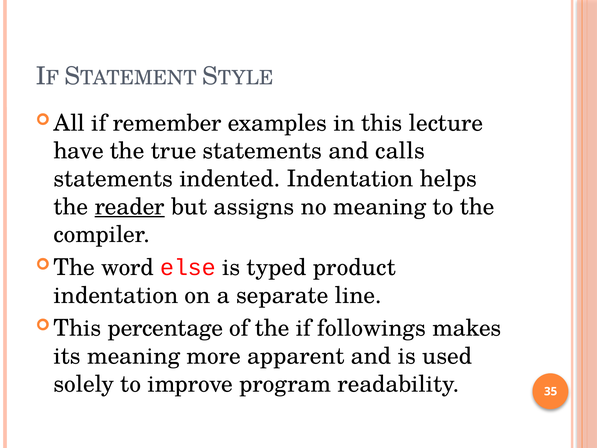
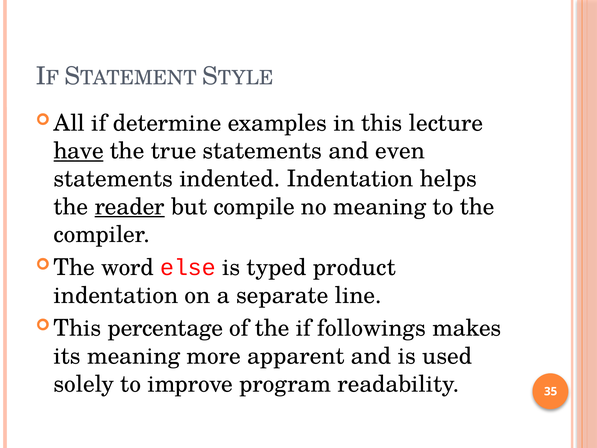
remember: remember -> determine
have underline: none -> present
calls: calls -> even
assigns: assigns -> compile
